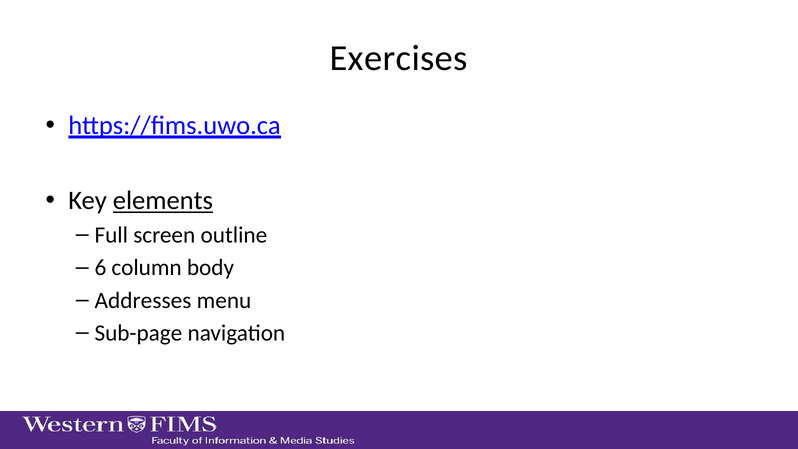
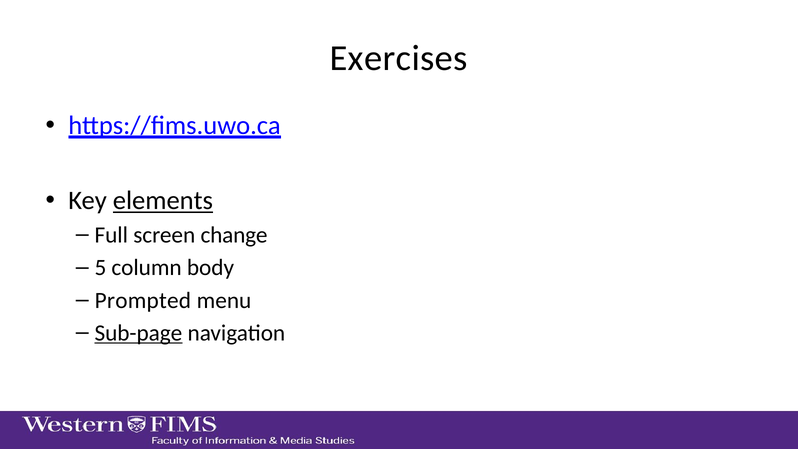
outline: outline -> change
6: 6 -> 5
Addresses: Addresses -> Prompted
Sub-page underline: none -> present
